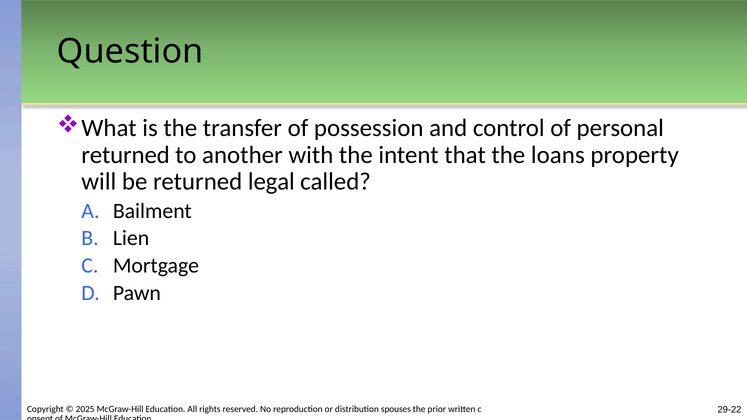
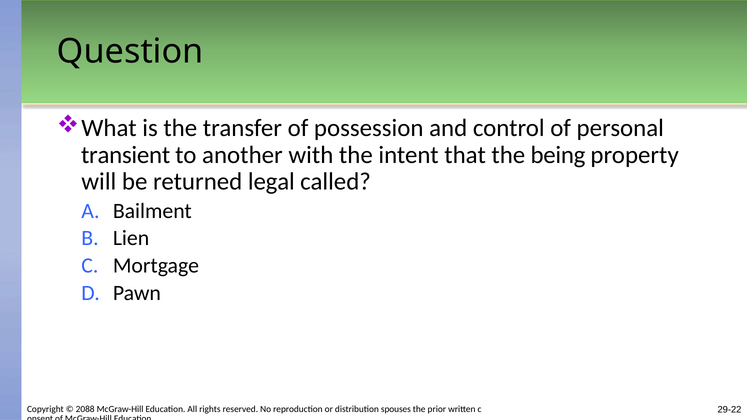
returned at (126, 155): returned -> transient
loans: loans -> being
2025: 2025 -> 2088
